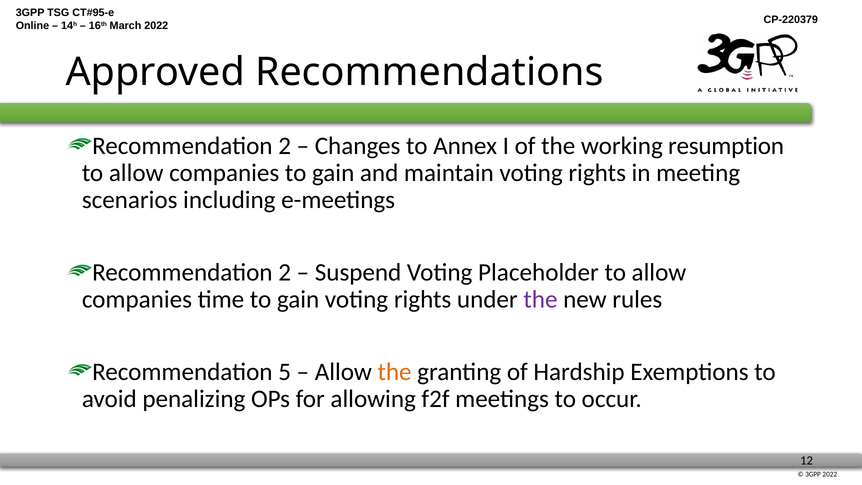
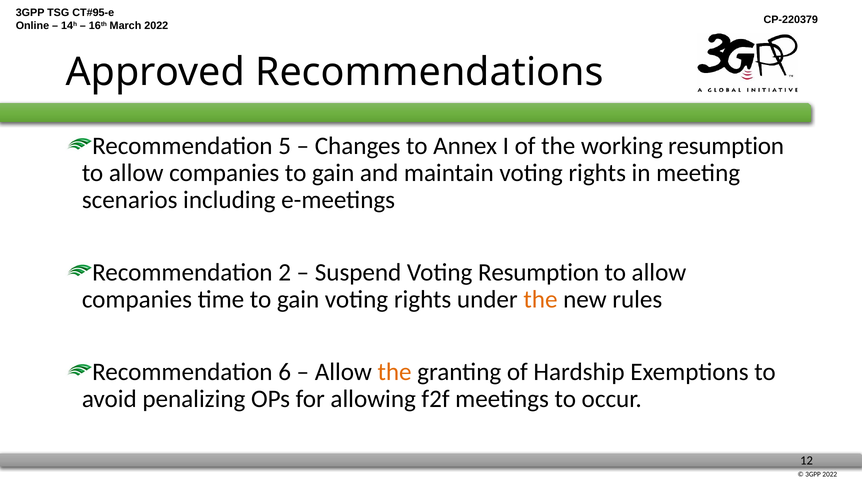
2 at (285, 146): 2 -> 5
Voting Placeholder: Placeholder -> Resumption
the at (540, 299) colour: purple -> orange
5: 5 -> 6
